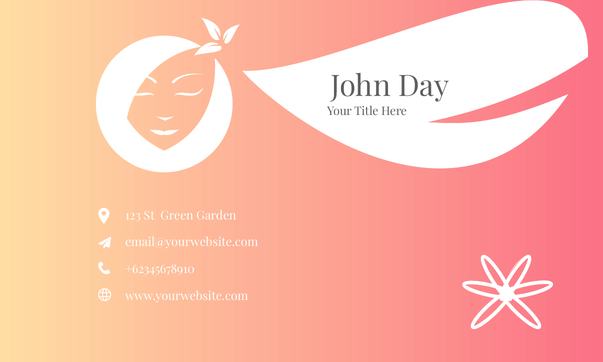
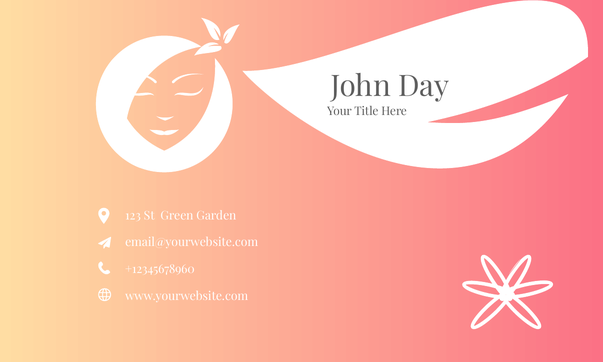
+62345678910: +62345678910 -> +12345678960
